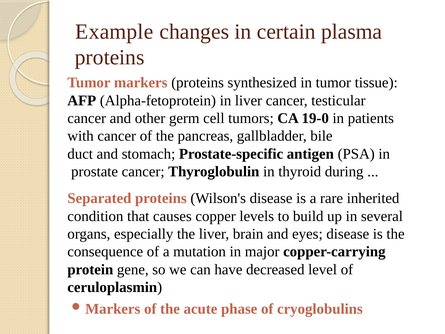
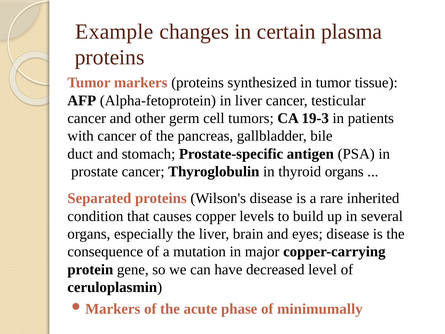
19-0: 19-0 -> 19-3
thyroid during: during -> organs
cryoglobulins: cryoglobulins -> minimumally
